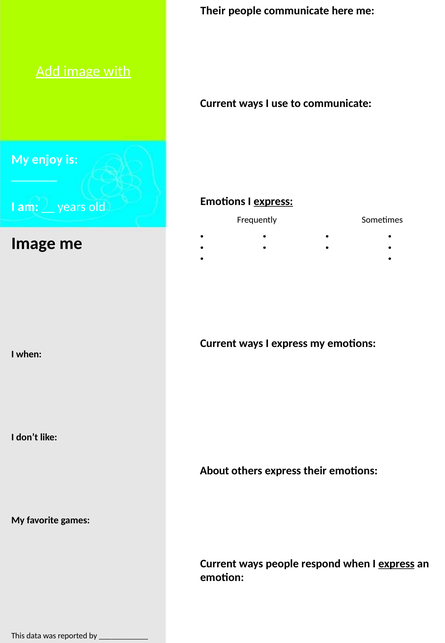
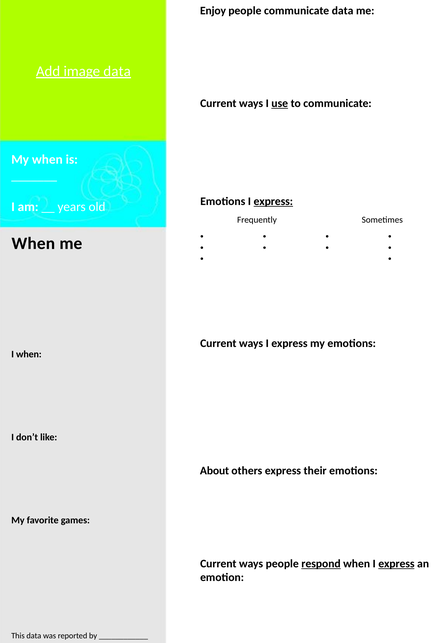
Their at (213, 11): Their -> Enjoy
communicate here: here -> data
image with: with -> data
use underline: none -> present
My enjoy: enjoy -> when
Image at (33, 243): Image -> When
respond underline: none -> present
